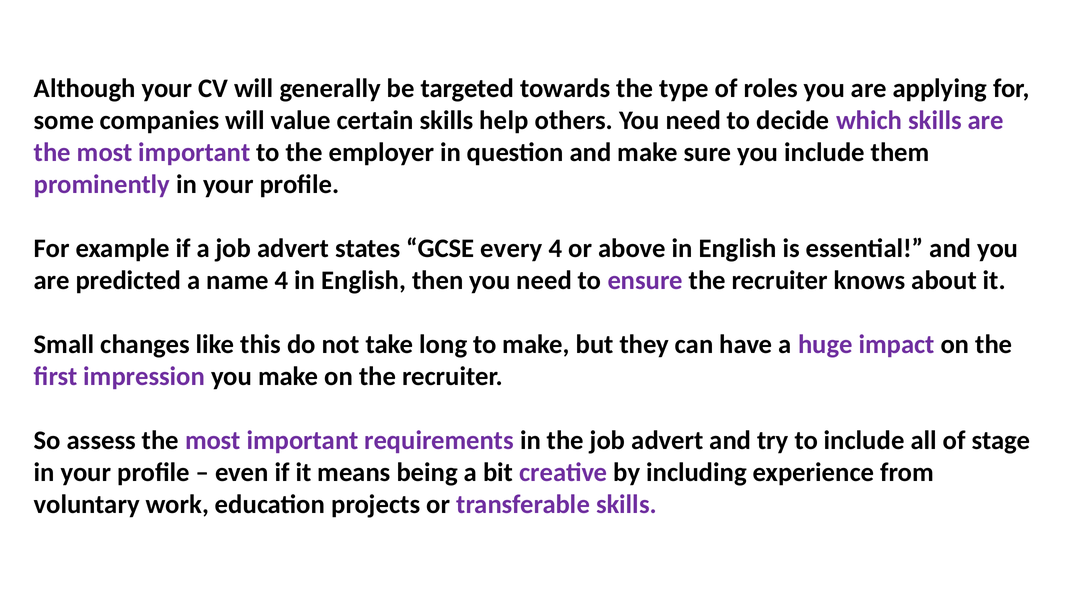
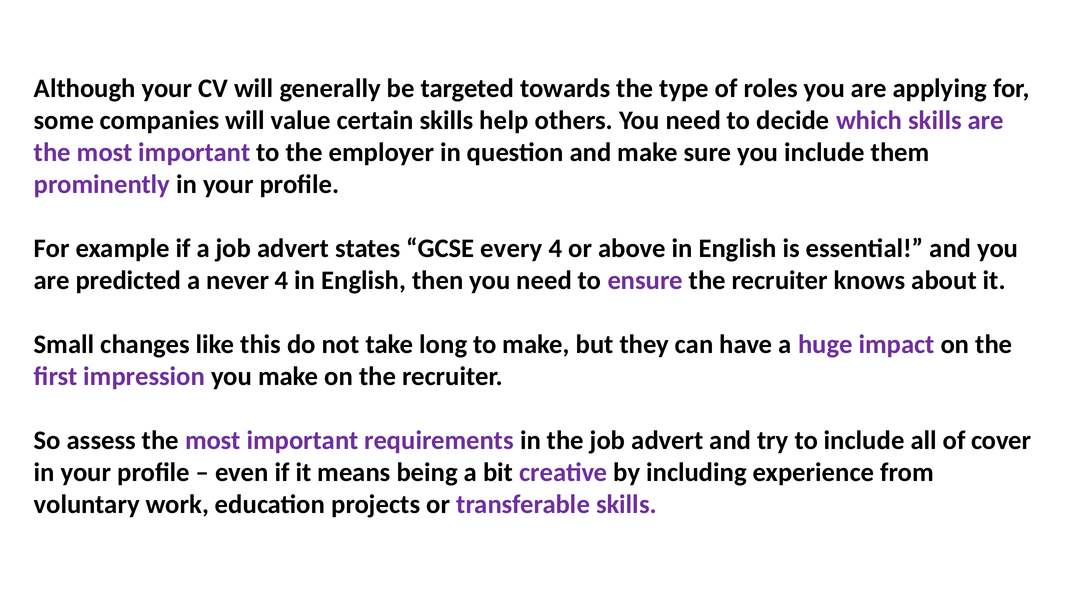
name: name -> never
stage: stage -> cover
